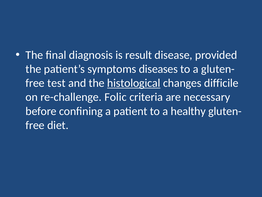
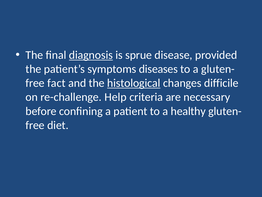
diagnosis underline: none -> present
result: result -> sprue
test: test -> fact
Folic: Folic -> Help
